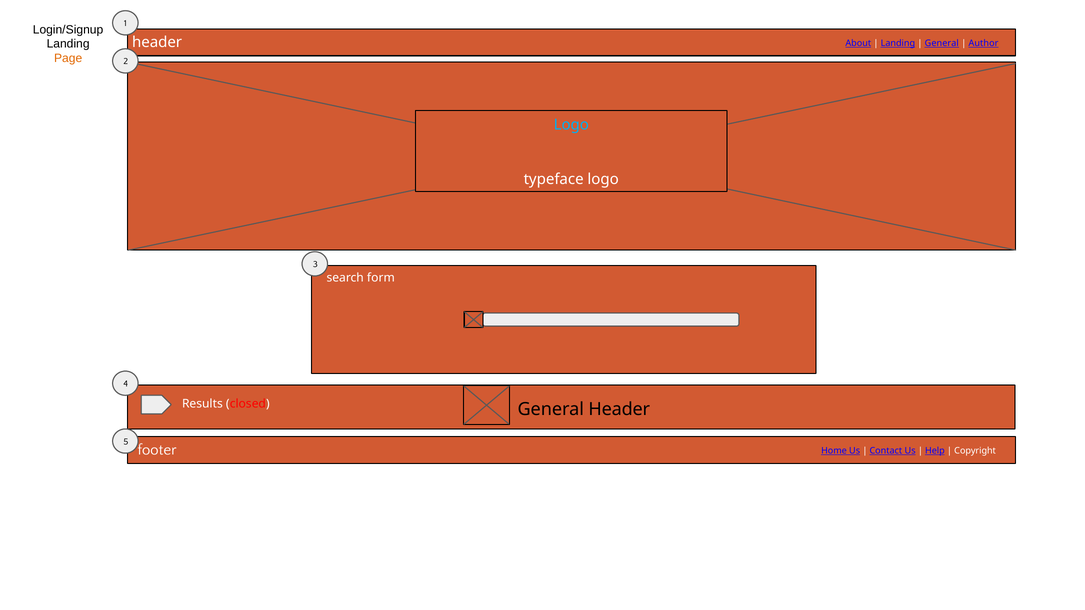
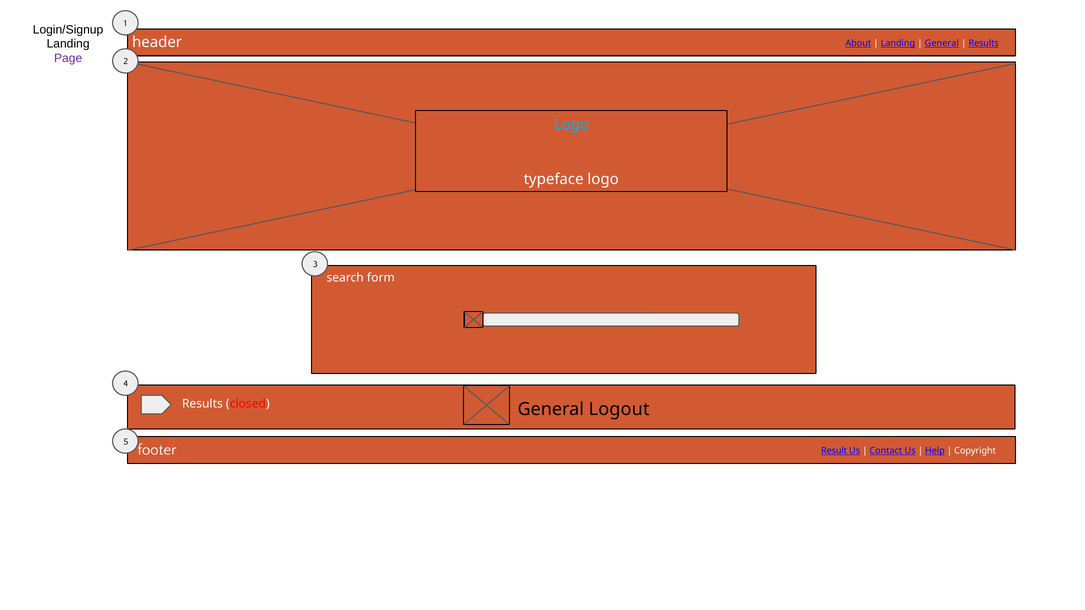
Author at (984, 43): Author -> Results
Page colour: orange -> purple
General Header: Header -> Logout
Home: Home -> Result
